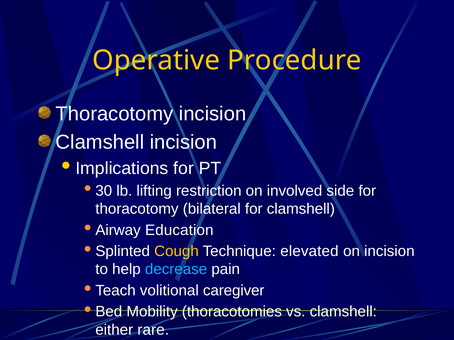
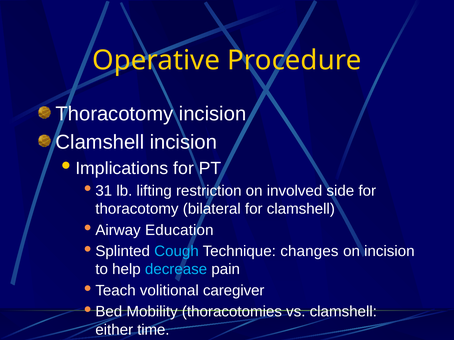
30: 30 -> 31
Cough colour: yellow -> light blue
elevated: elevated -> changes
rare: rare -> time
